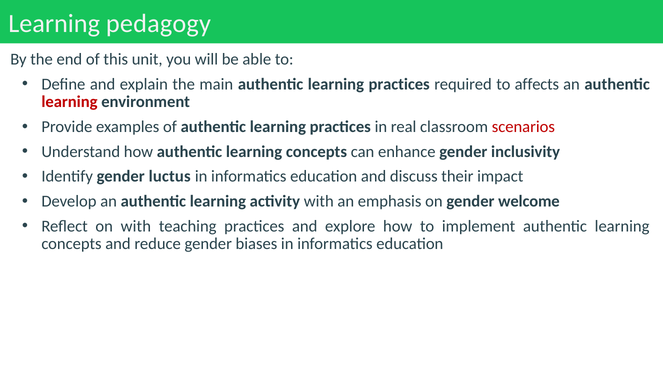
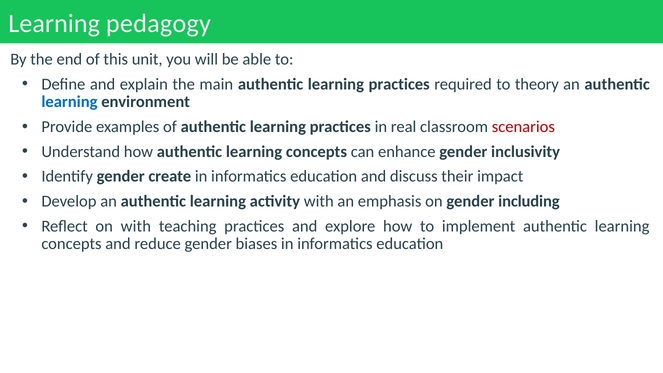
affects: affects -> theory
learning at (69, 102) colour: red -> blue
luctus: luctus -> create
welcome: welcome -> including
